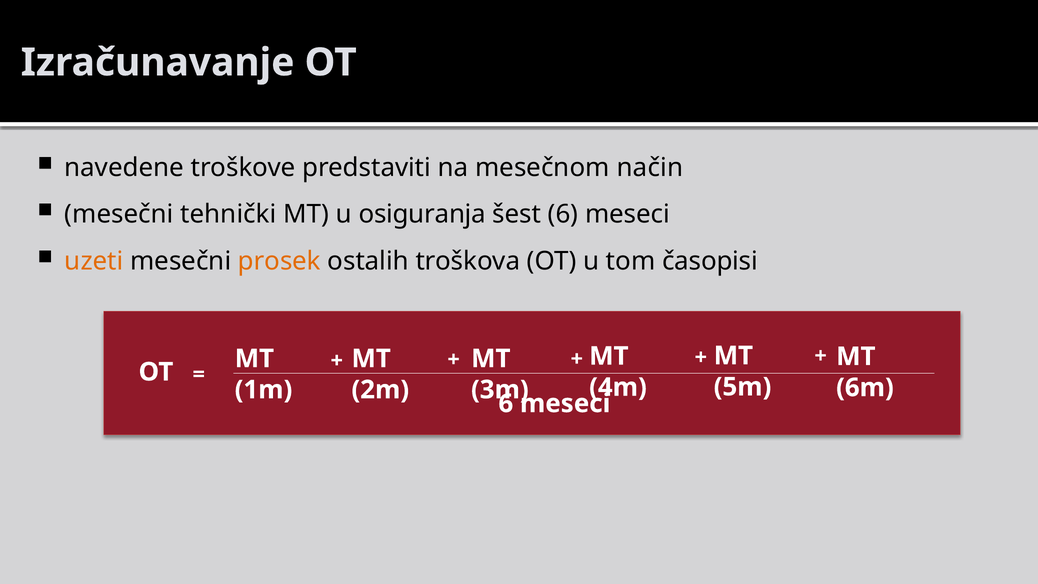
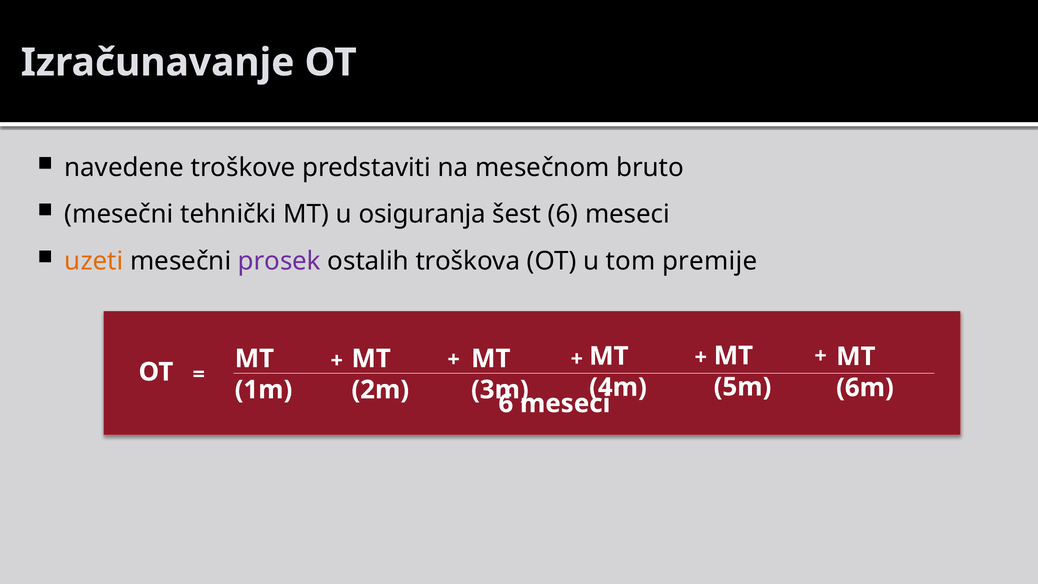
način: način -> bruto
prosek colour: orange -> purple
časopisi: časopisi -> premije
